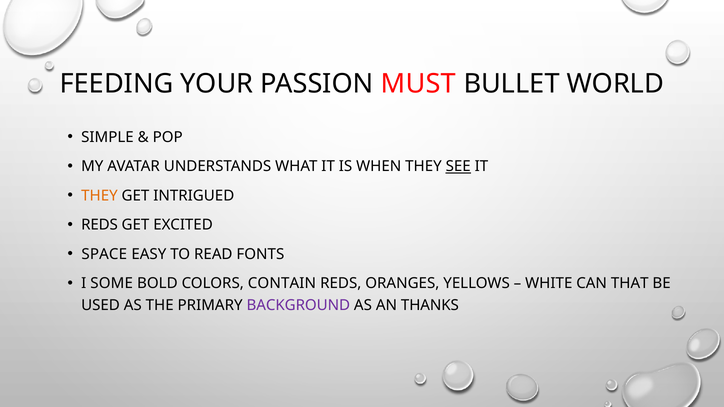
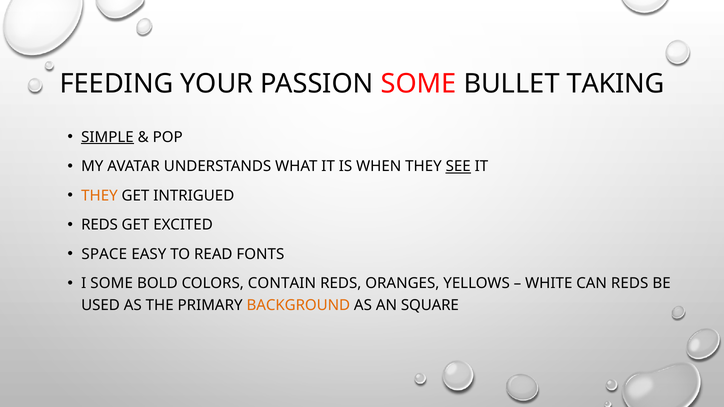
PASSION MUST: MUST -> SOME
WORLD: WORLD -> TAKING
SIMPLE underline: none -> present
CAN THAT: THAT -> REDS
BACKGROUND colour: purple -> orange
THANKS: THANKS -> SQUARE
